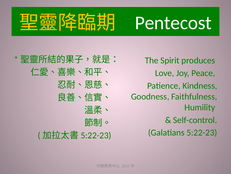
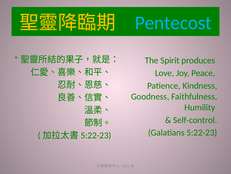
Pentecost colour: white -> light blue
